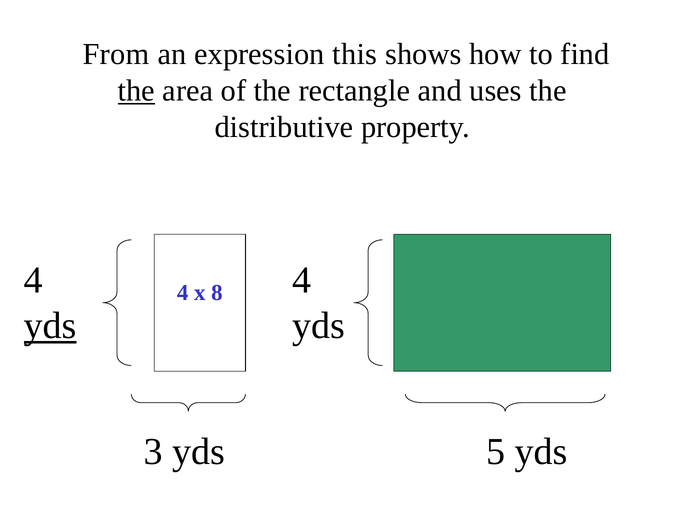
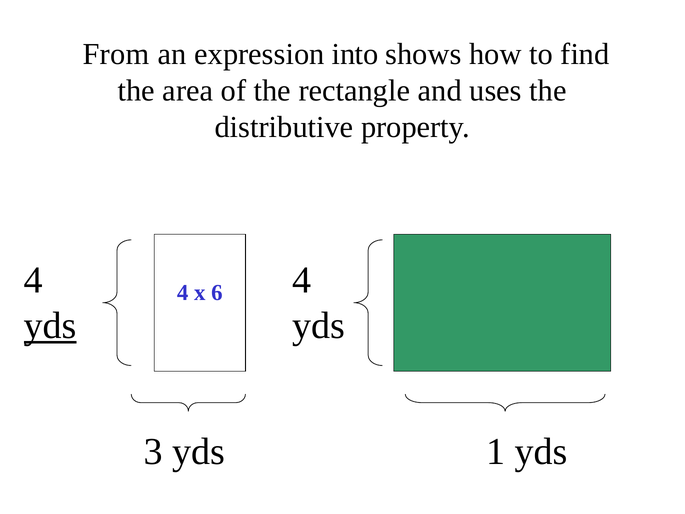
this: this -> into
the at (136, 91) underline: present -> none
8: 8 -> 6
5: 5 -> 1
